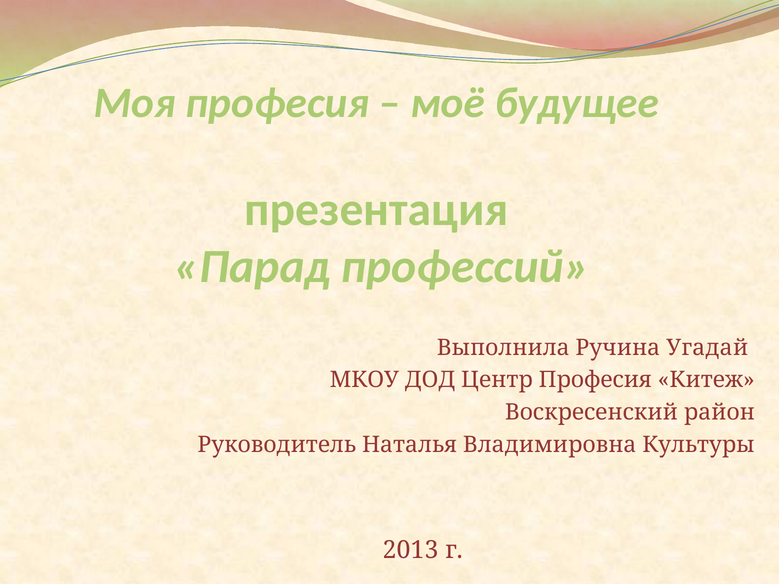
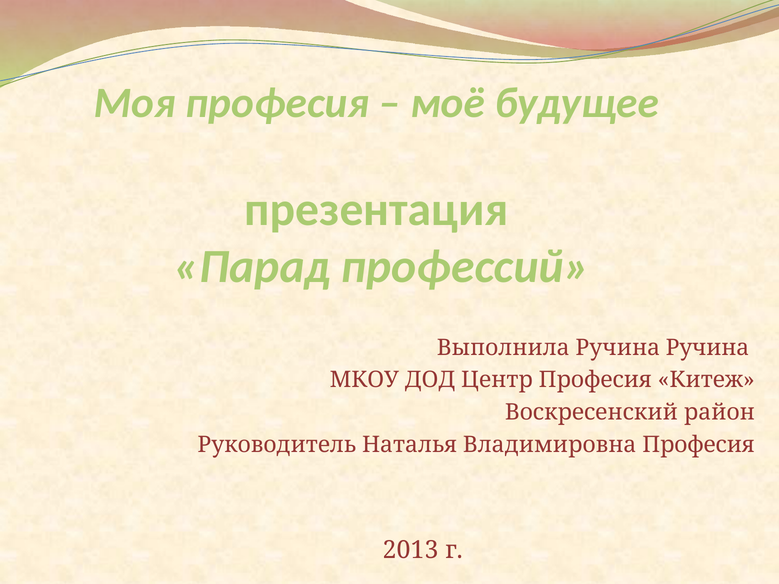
Ручина Угадай: Угадай -> Ручина
Владимировна Культуры: Культуры -> Професия
